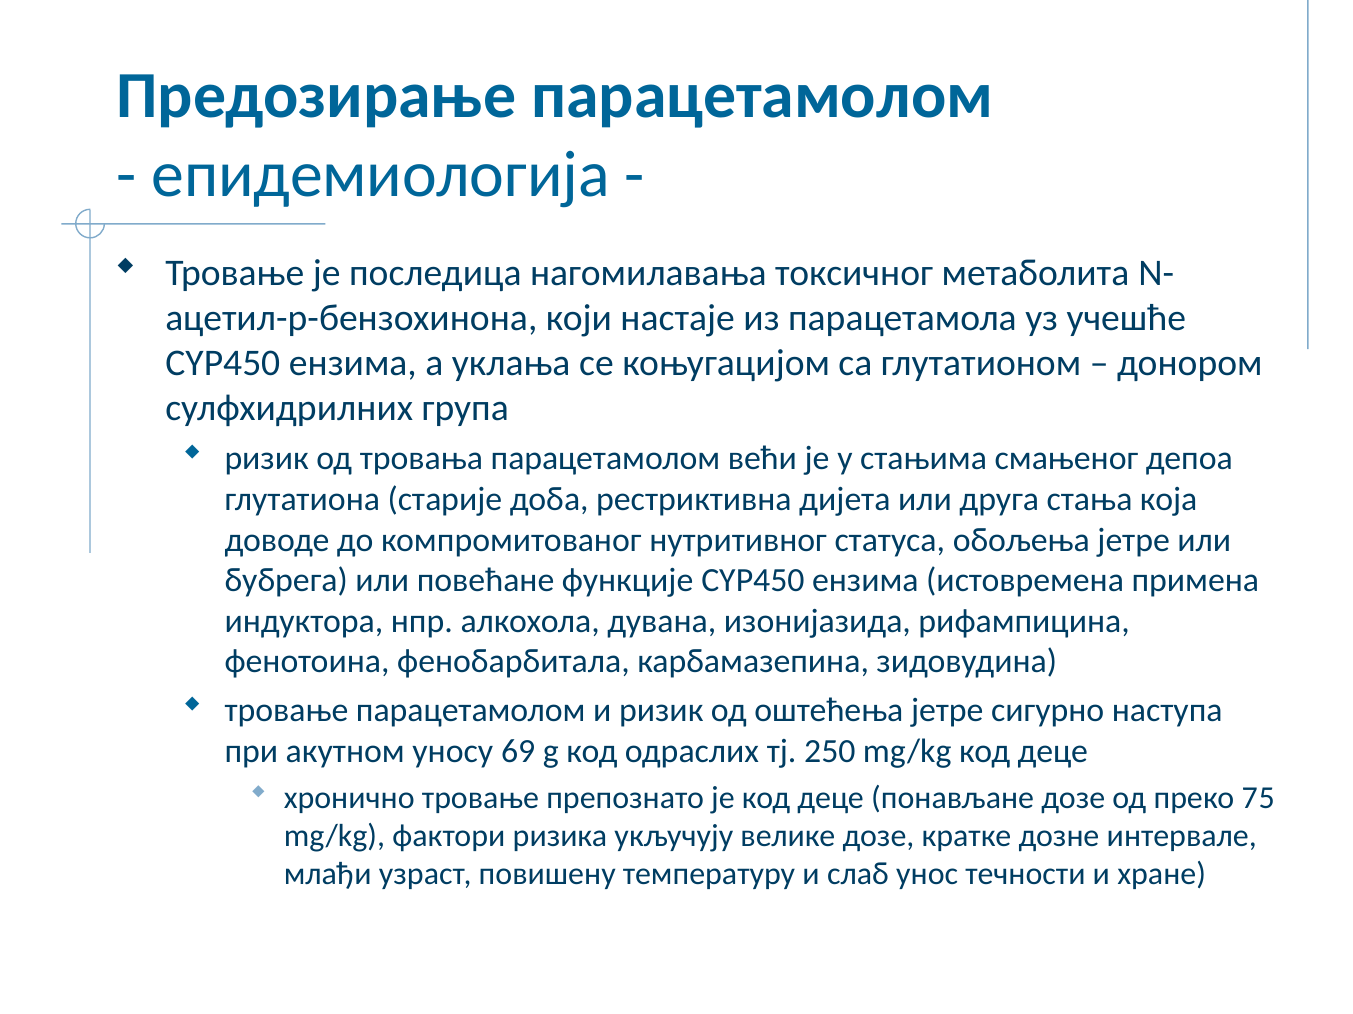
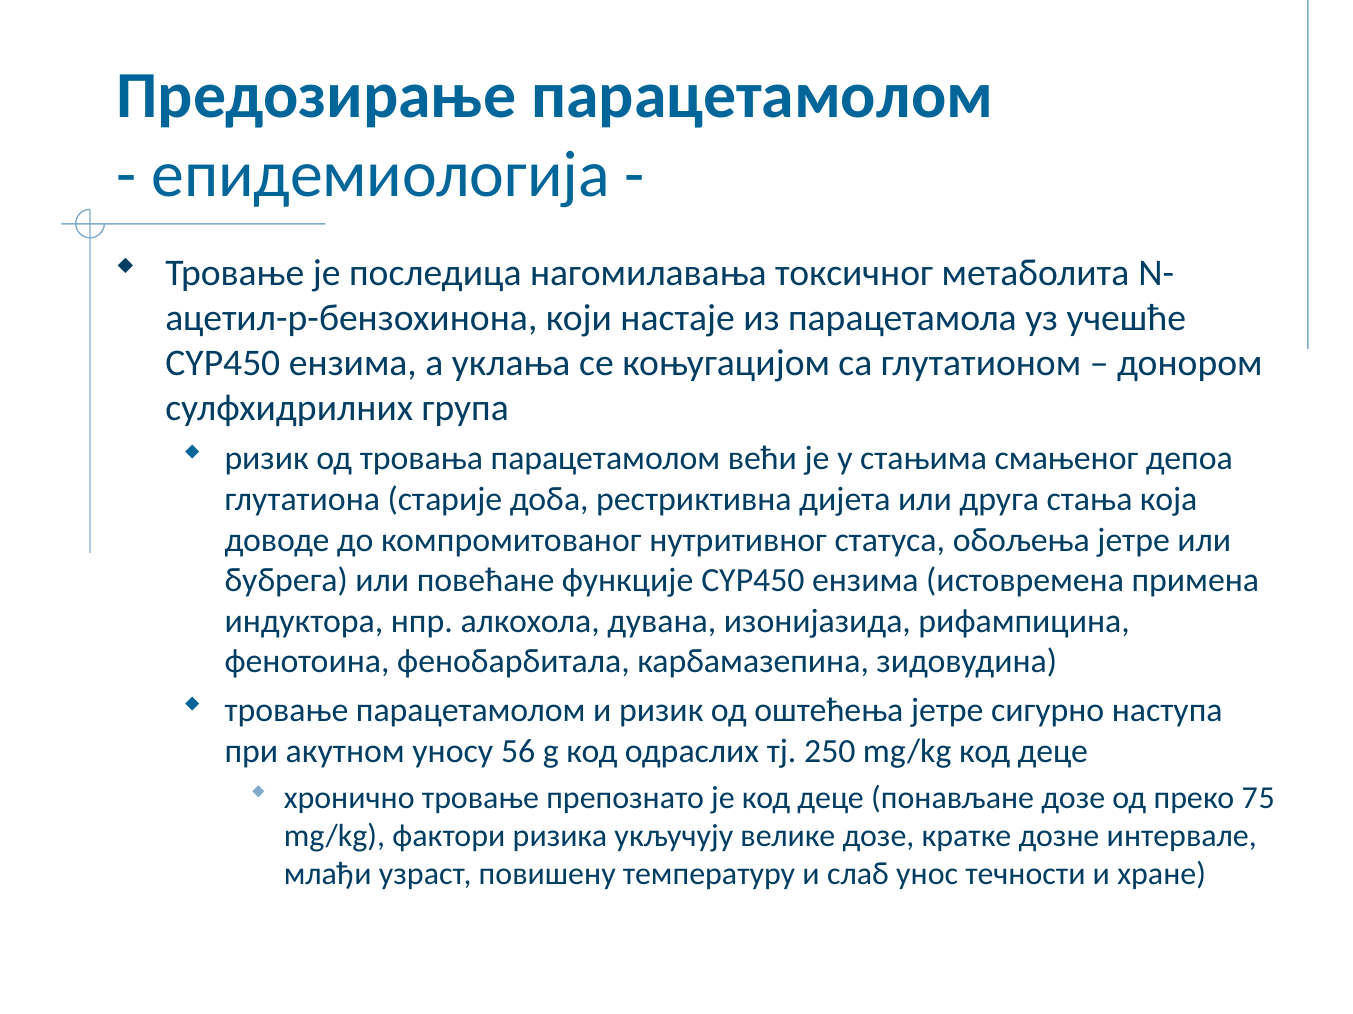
69: 69 -> 56
